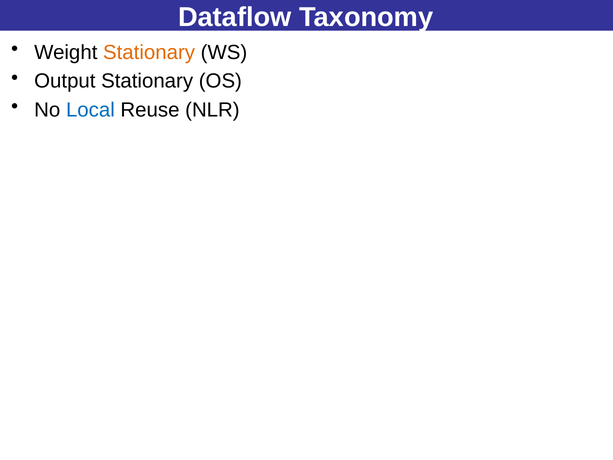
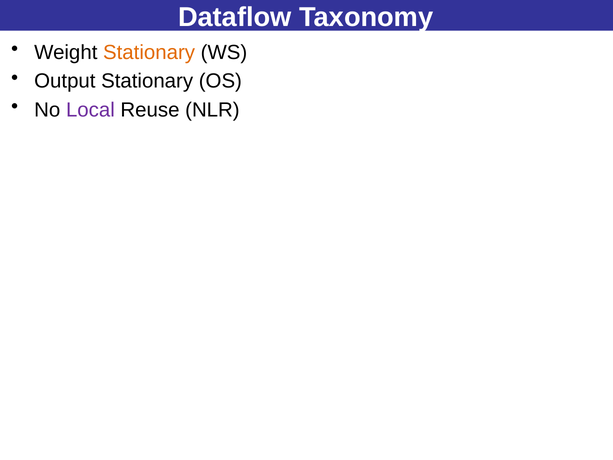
Local colour: blue -> purple
